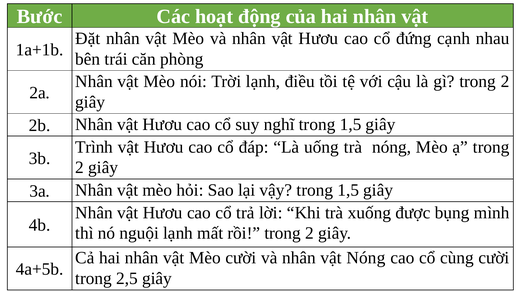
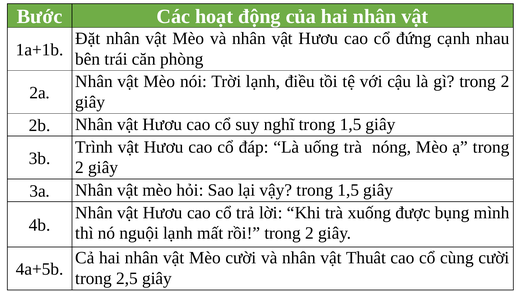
vật Nóng: Nóng -> Thuât
